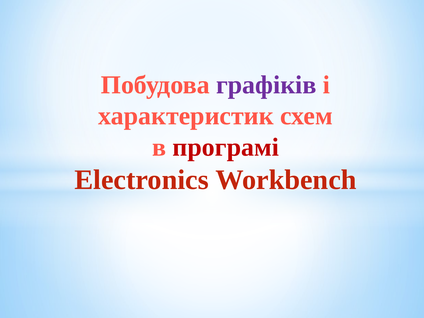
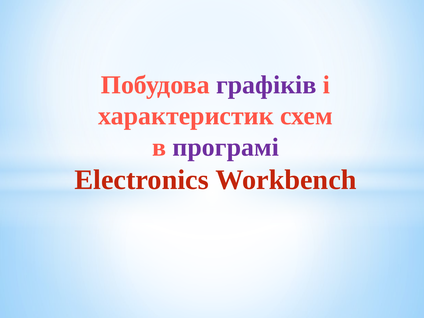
програмі colour: red -> purple
